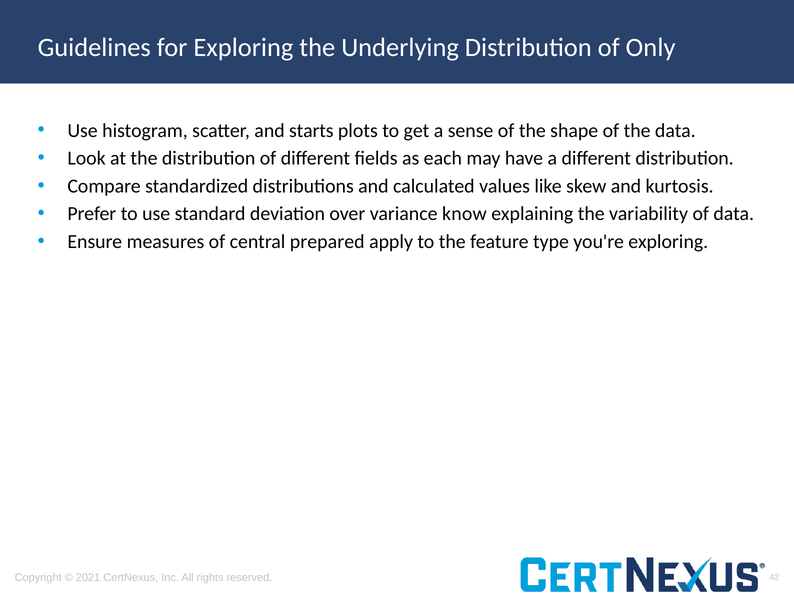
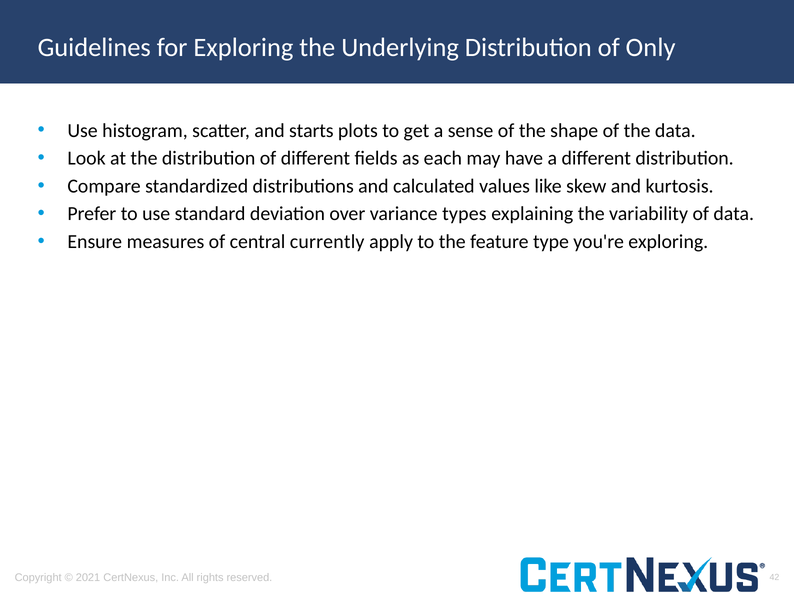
know: know -> types
prepared: prepared -> currently
